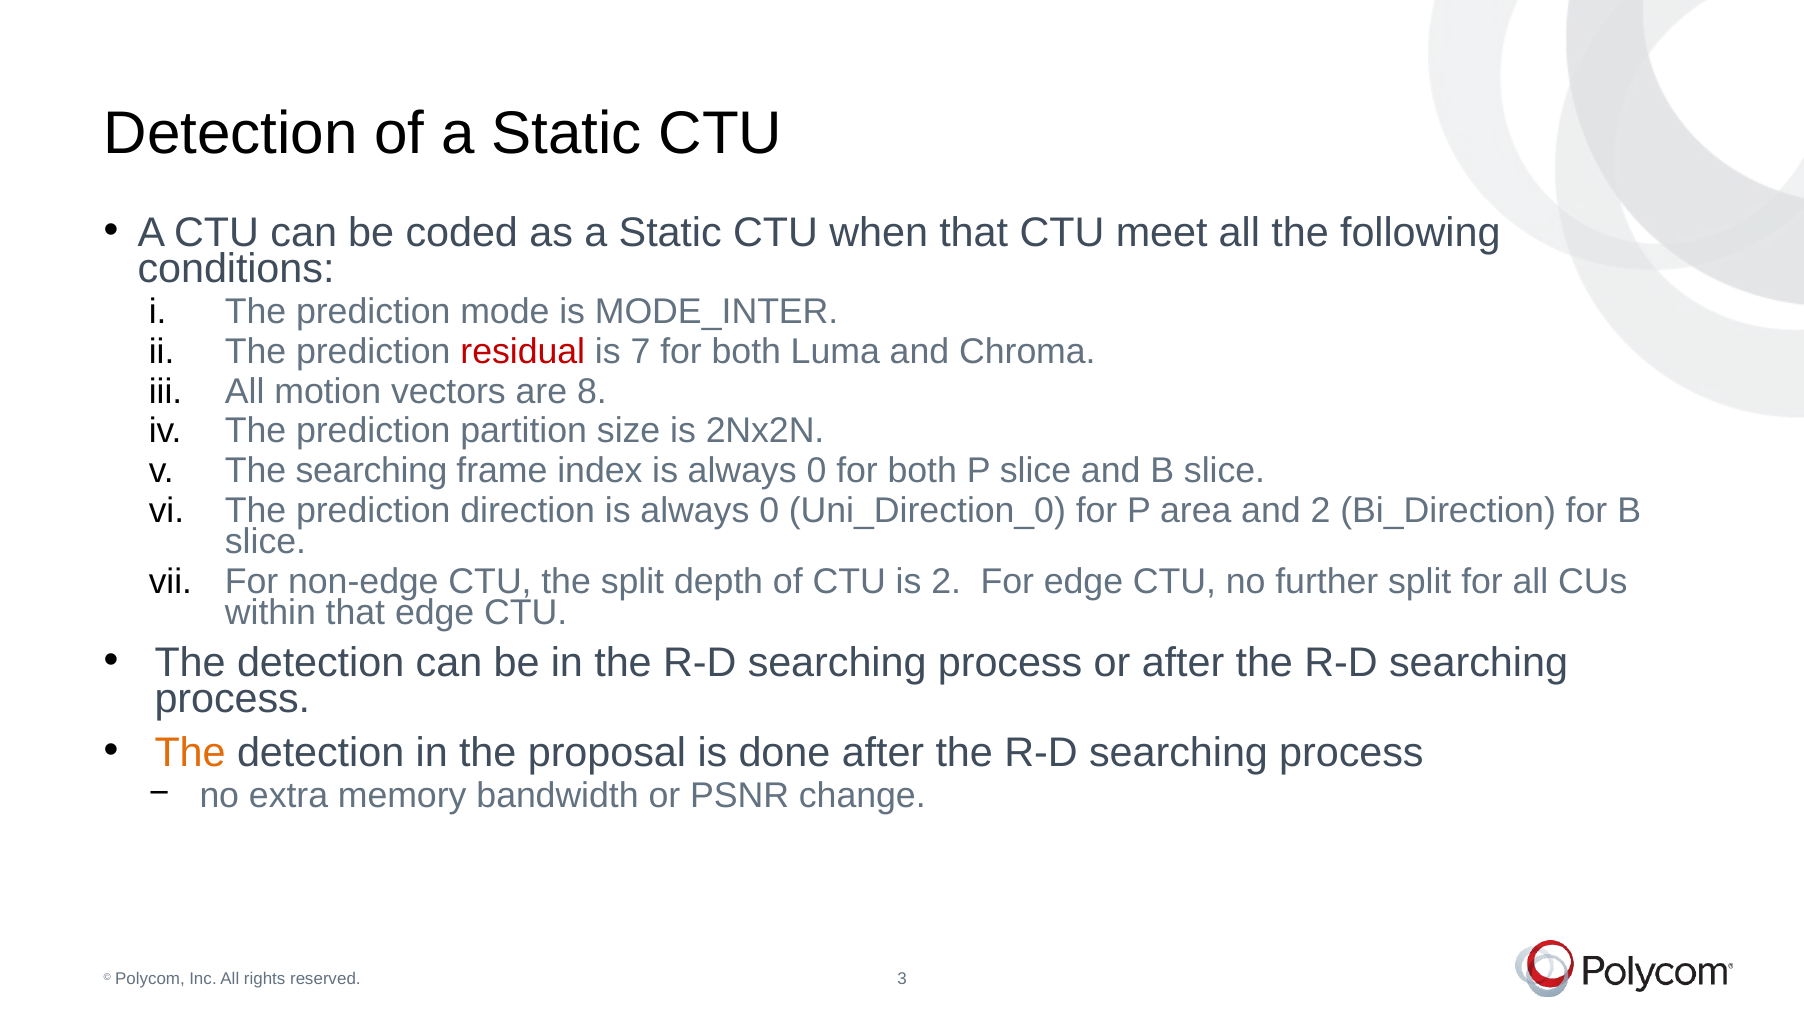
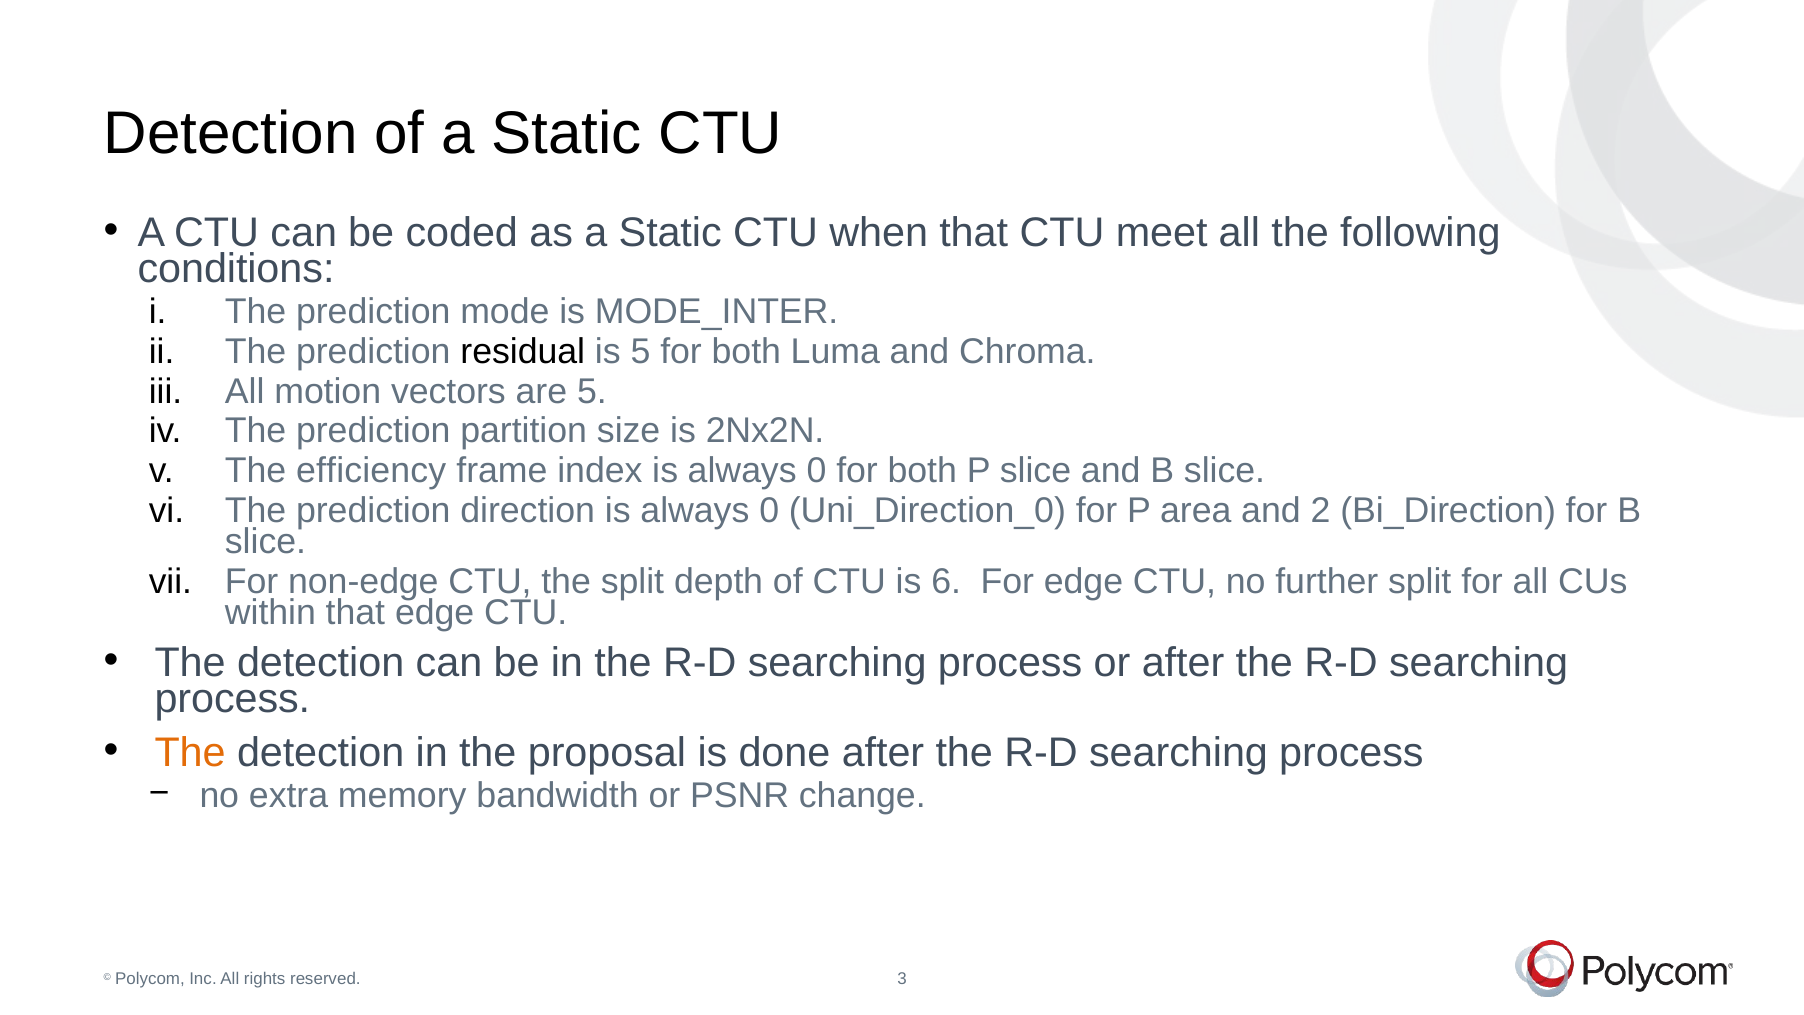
residual colour: red -> black
is 7: 7 -> 5
are 8: 8 -> 5
The searching: searching -> efficiency
is 2: 2 -> 6
